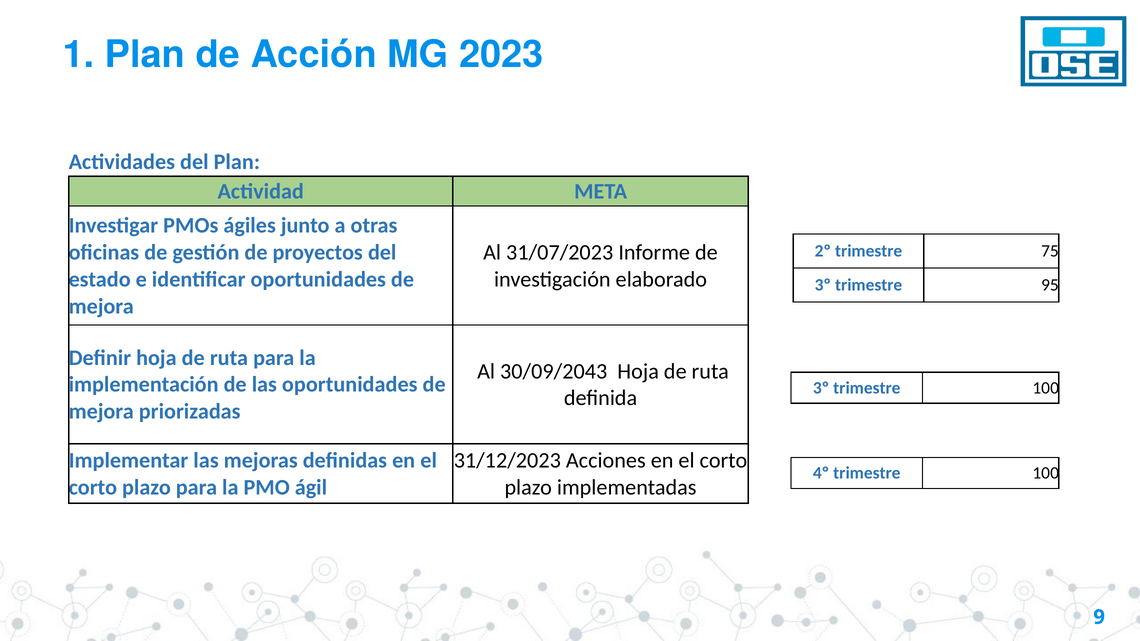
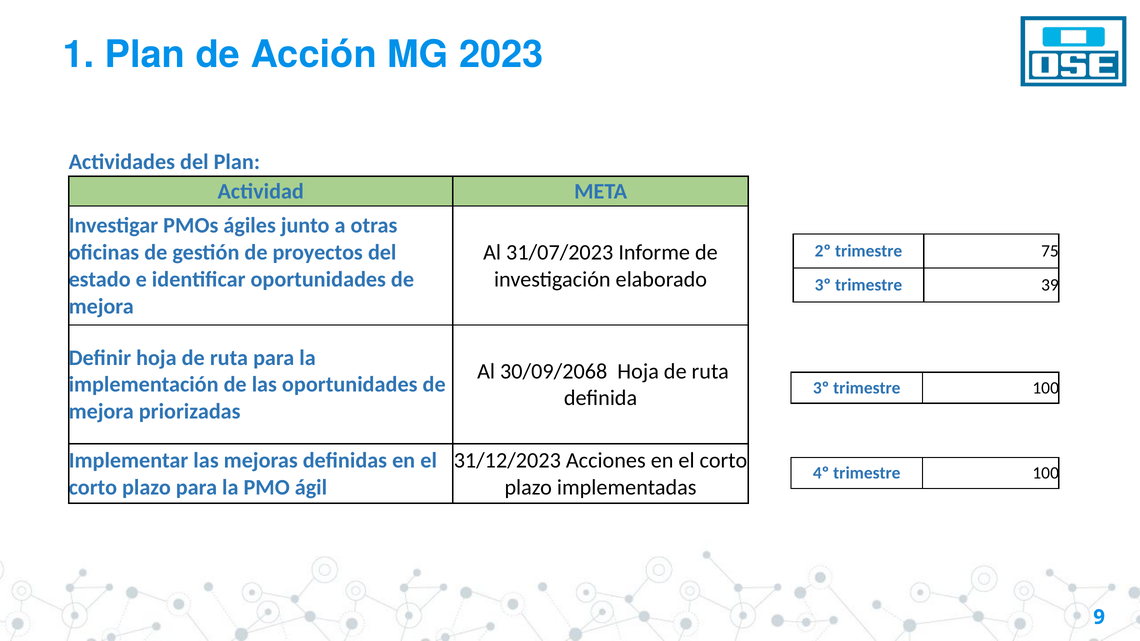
95: 95 -> 39
30/09/2043: 30/09/2043 -> 30/09/2068
